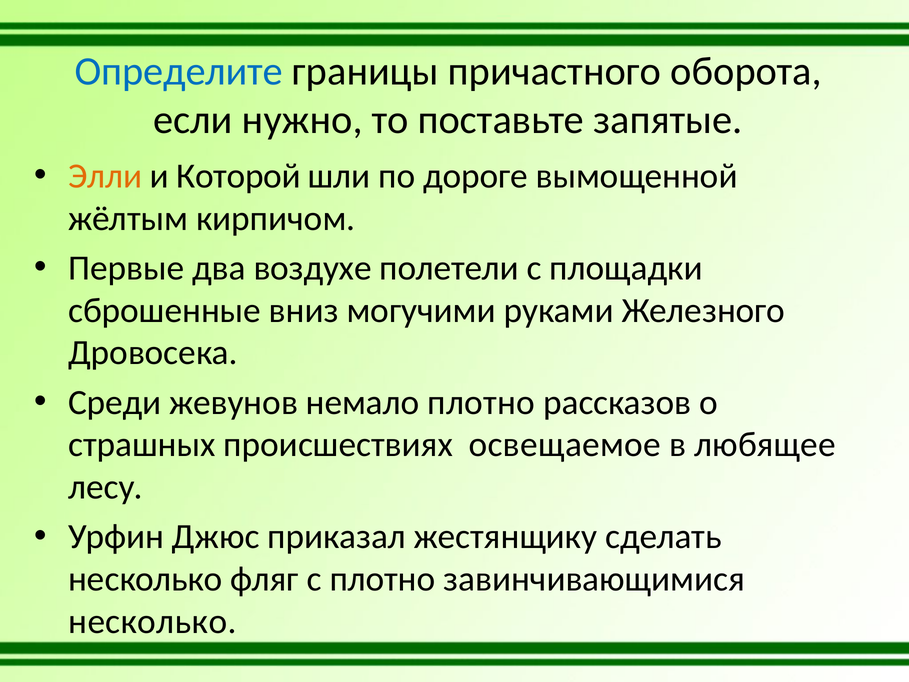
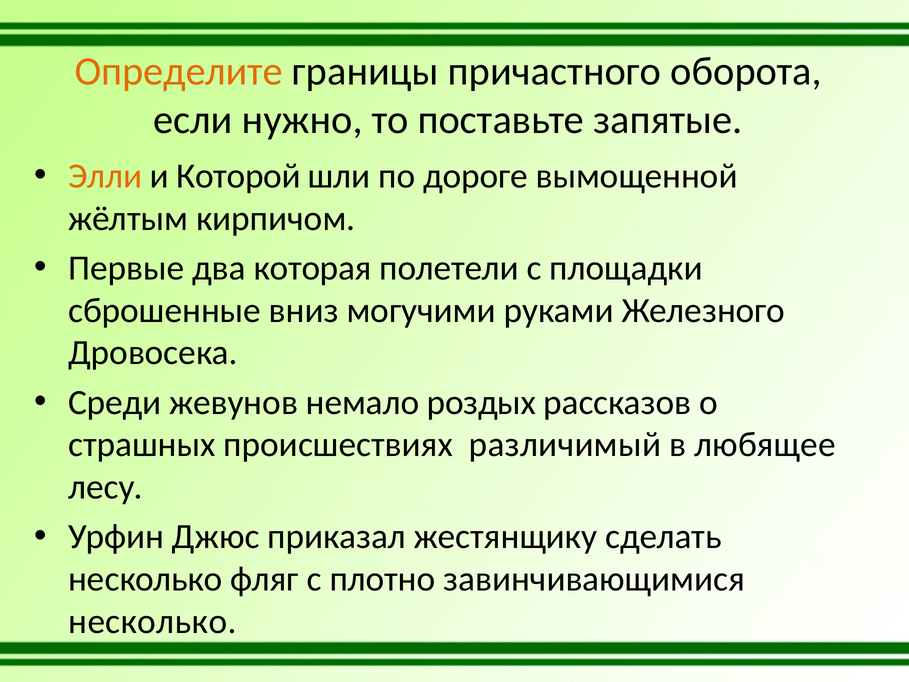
Определите colour: blue -> orange
воздухе: воздухе -> которая
немало плотно: плотно -> роздых
освещаемое: освещаемое -> различимый
